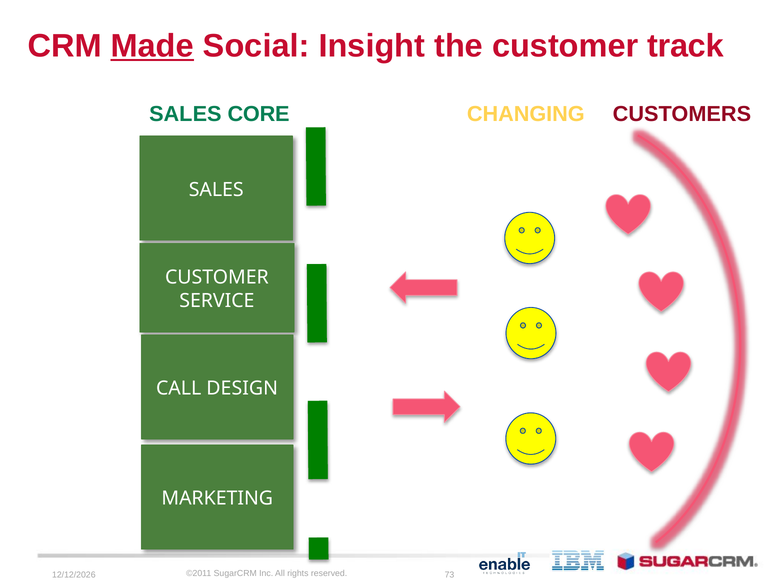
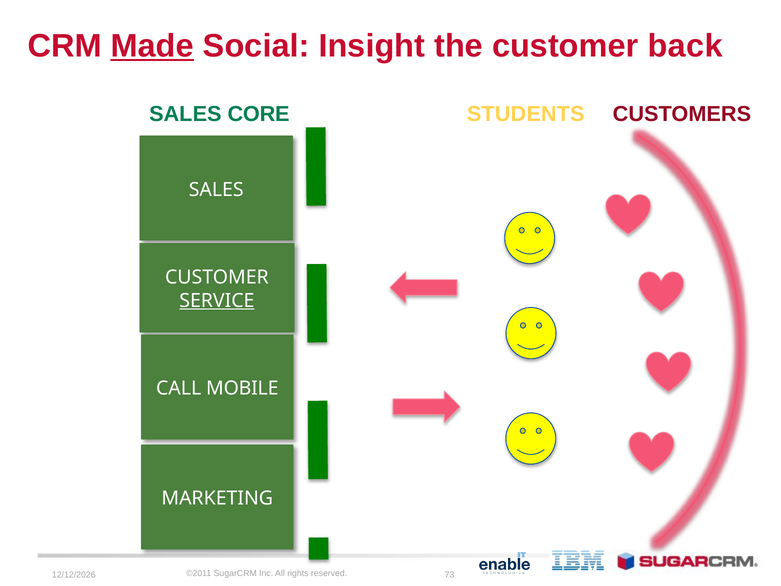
track: track -> back
CHANGING: CHANGING -> STUDENTS
SERVICE underline: none -> present
DESIGN: DESIGN -> MOBILE
